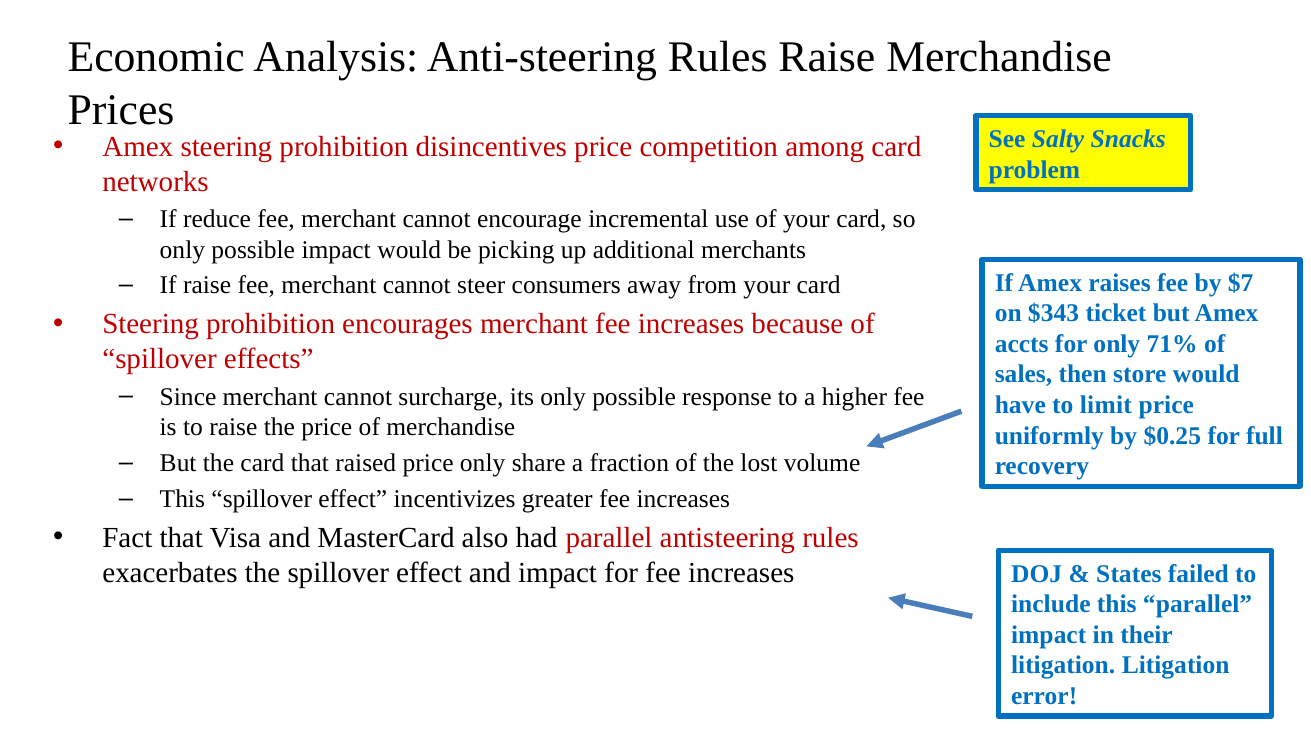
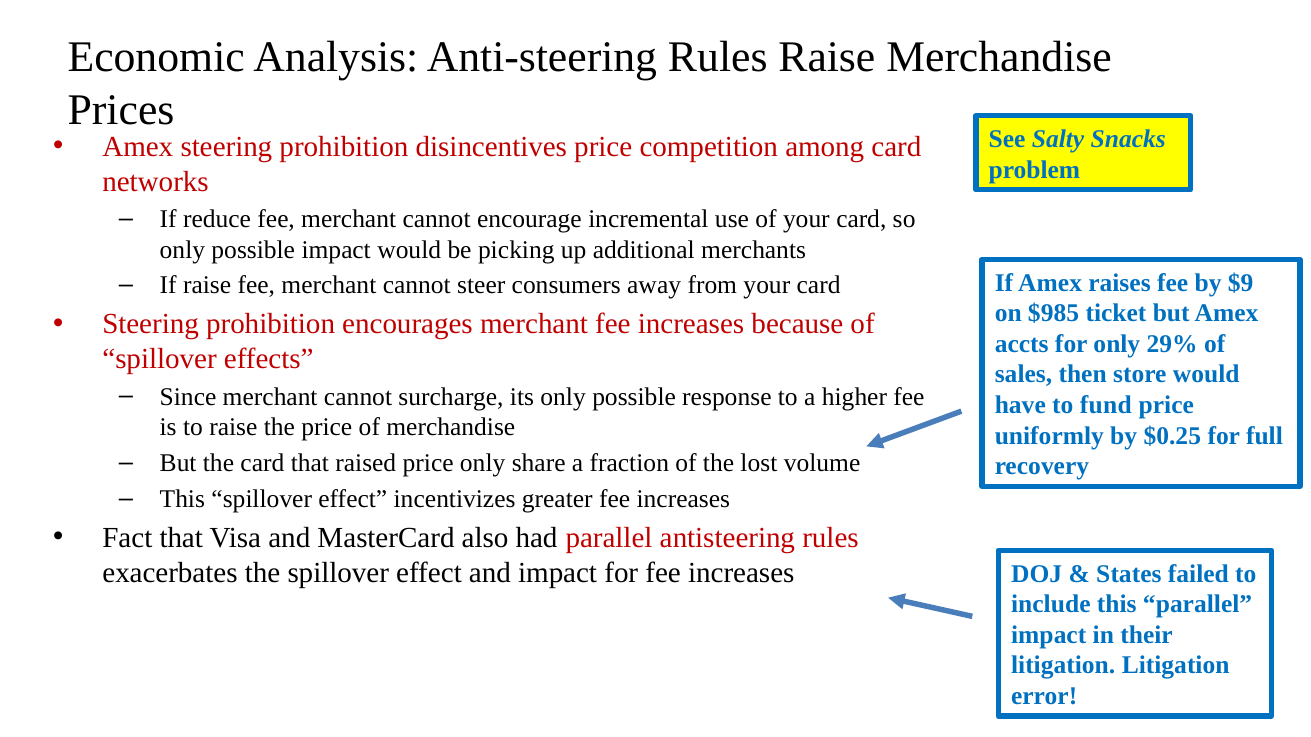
$7: $7 -> $9
$343: $343 -> $985
71%: 71% -> 29%
limit: limit -> fund
